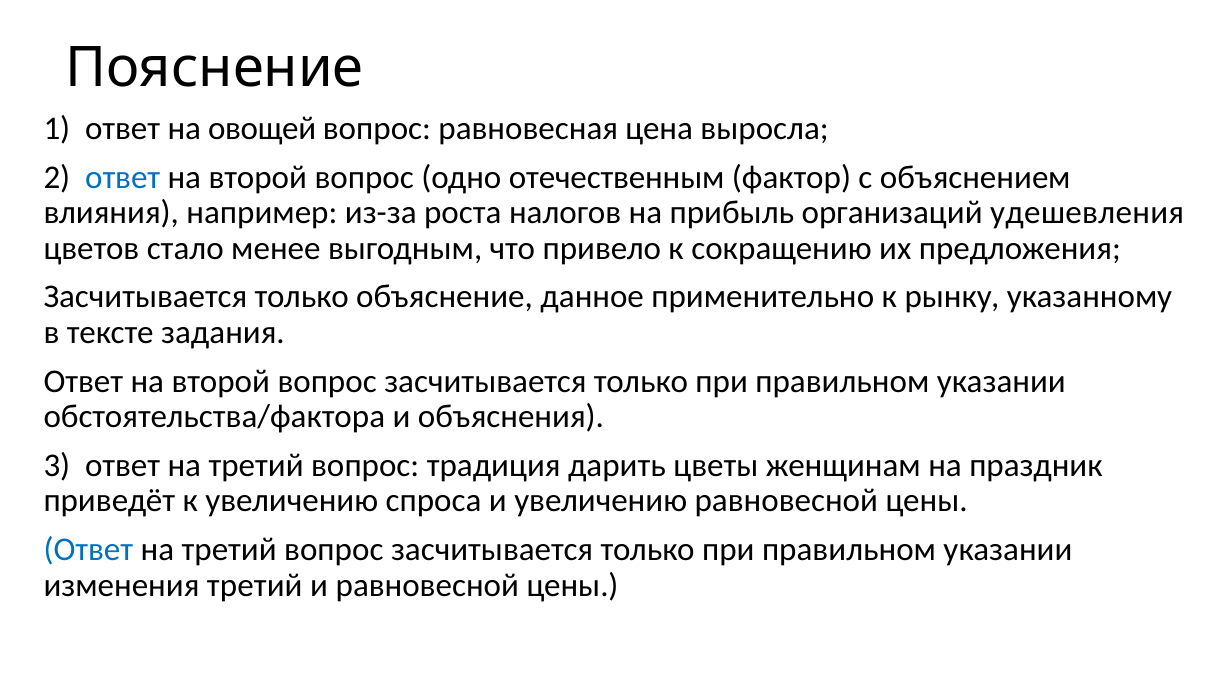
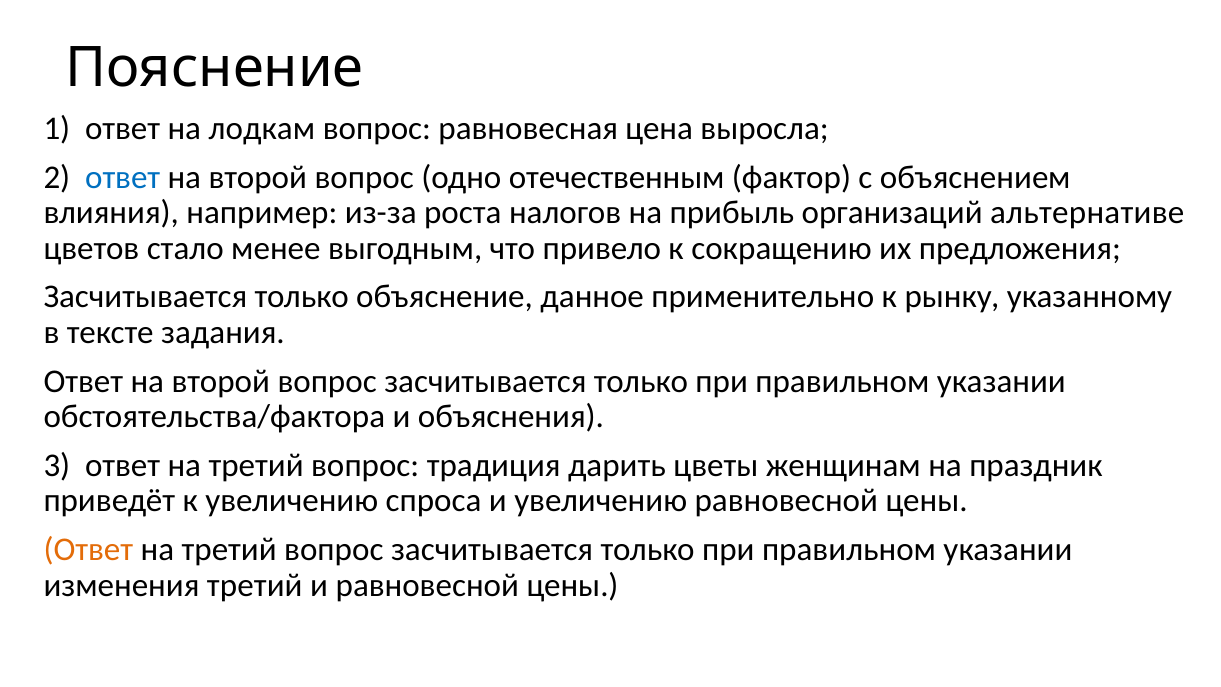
овощей: овощей -> лодкам
удешевления: удешевления -> альтернативе
Ответ at (88, 549) colour: blue -> orange
